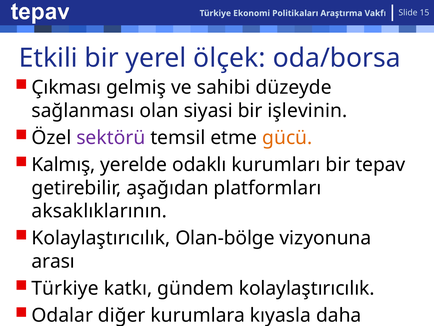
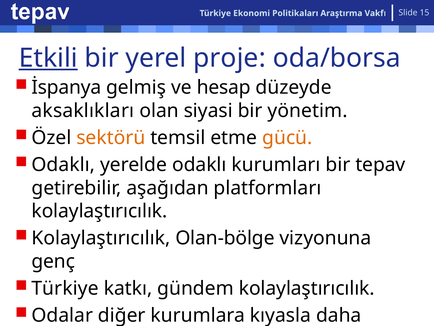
Etkili underline: none -> present
ölçek: ölçek -> proje
Çıkması: Çıkması -> İspanya
sahibi: sahibi -> hesap
sağlanması: sağlanması -> aksaklıkları
işlevinin: işlevinin -> yönetim
sektörü colour: purple -> orange
Kalmış at (63, 165): Kalmış -> Odaklı
aksaklıklarının at (99, 211): aksaklıklarının -> kolaylaştırıcılık
arası: arası -> genç
